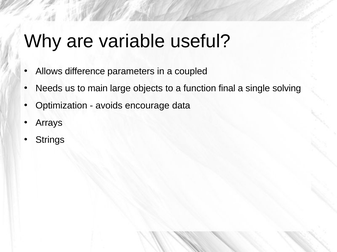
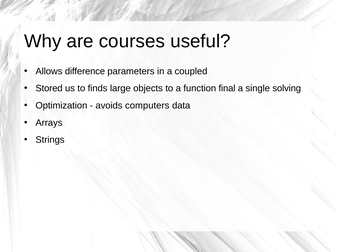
variable: variable -> courses
Needs: Needs -> Stored
main: main -> finds
encourage: encourage -> computers
